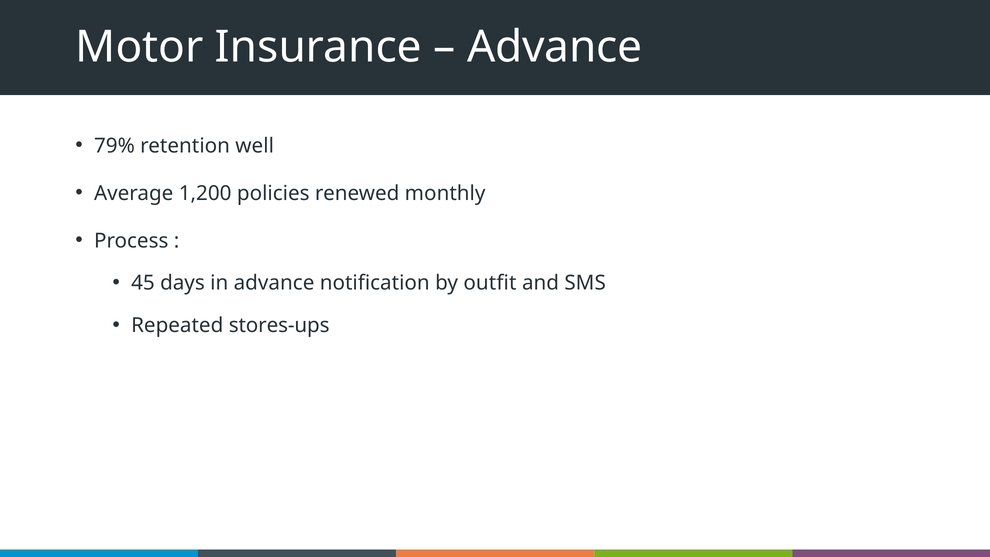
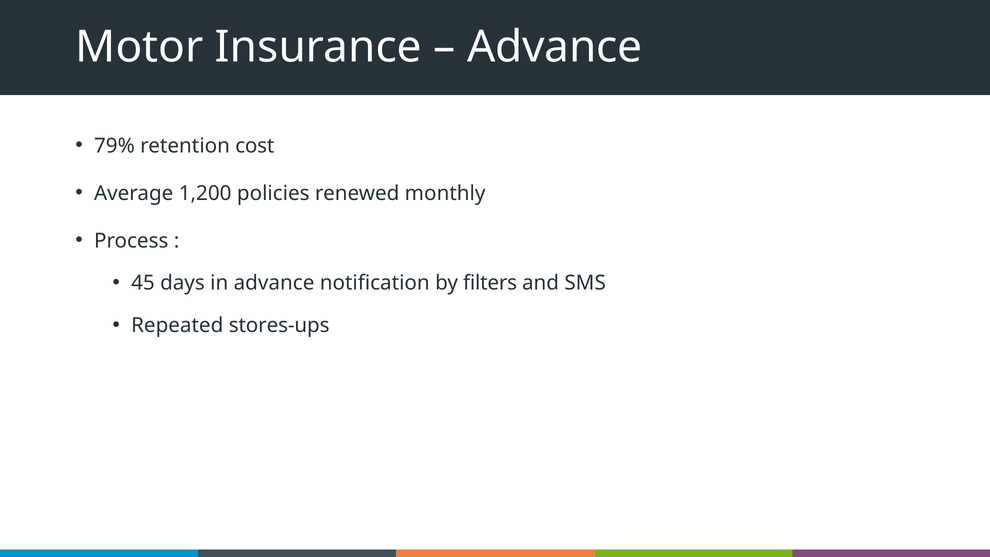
well: well -> cost
outfit: outfit -> filters
